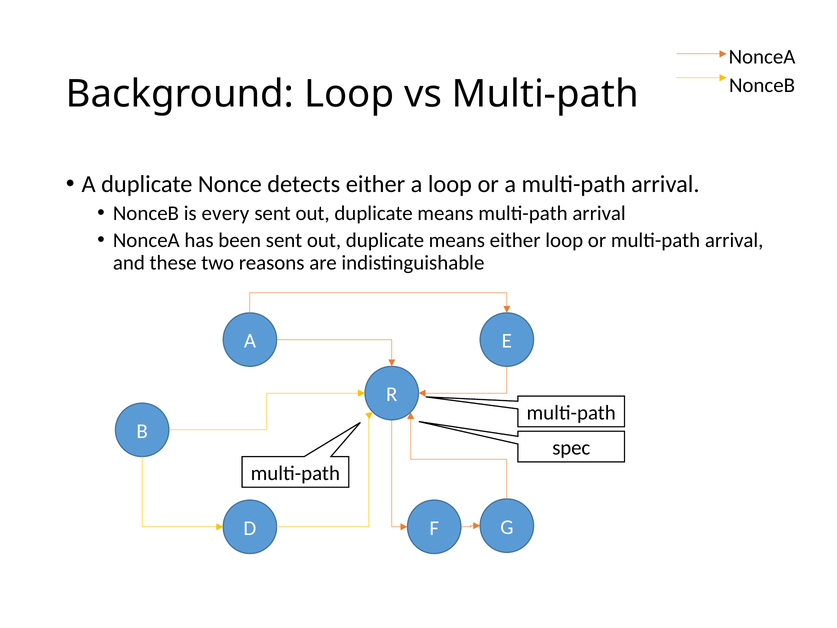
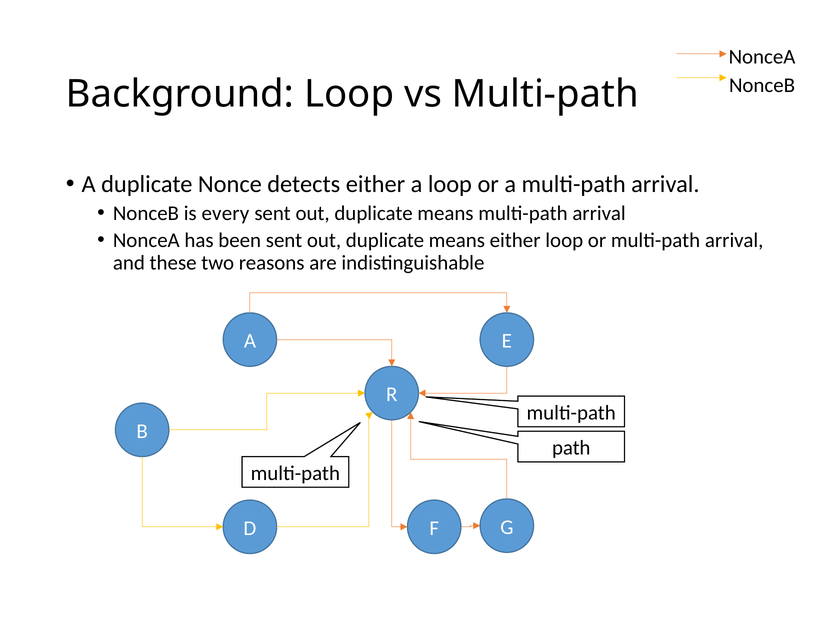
spec: spec -> path
